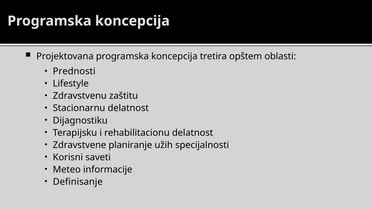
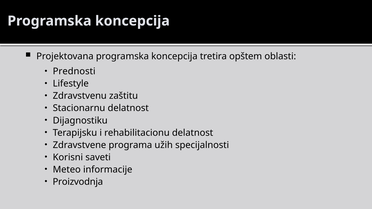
planiranje: planiranje -> programa
Definisanje: Definisanje -> Proizvodnja
